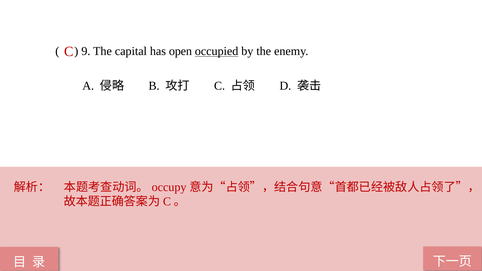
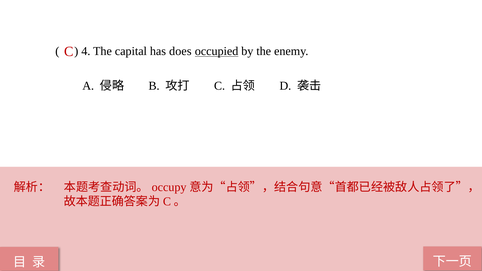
9: 9 -> 4
open: open -> does
